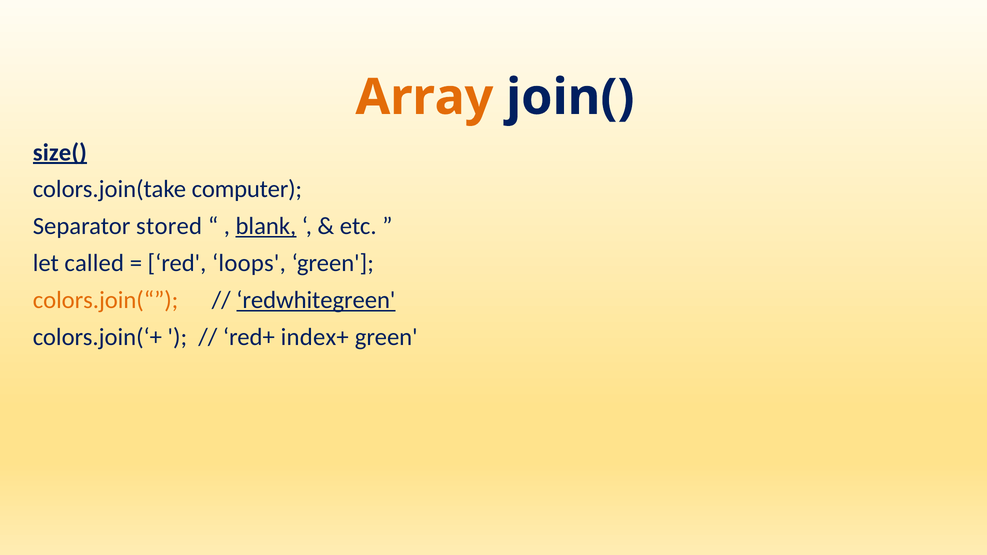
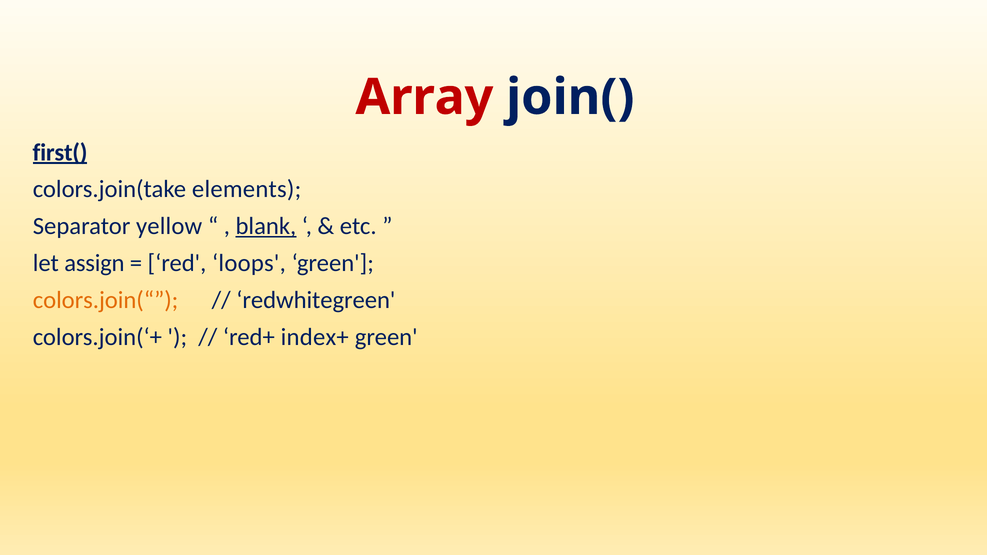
Array colour: orange -> red
size(: size( -> first(
computer: computer -> elements
stored: stored -> yellow
called: called -> assign
redwhitegreen underline: present -> none
